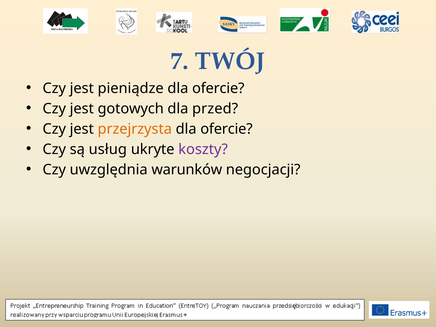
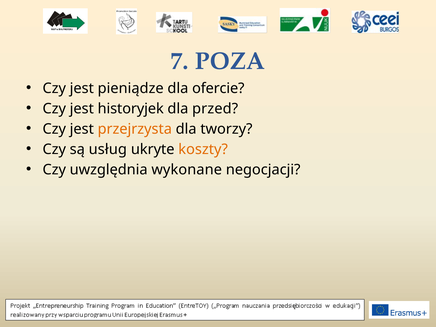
TWÓJ: TWÓJ -> POZA
gotowych: gotowych -> historyjek
ofercie at (226, 129): ofercie -> tworzy
koszty colour: purple -> orange
warunków: warunków -> wykonane
